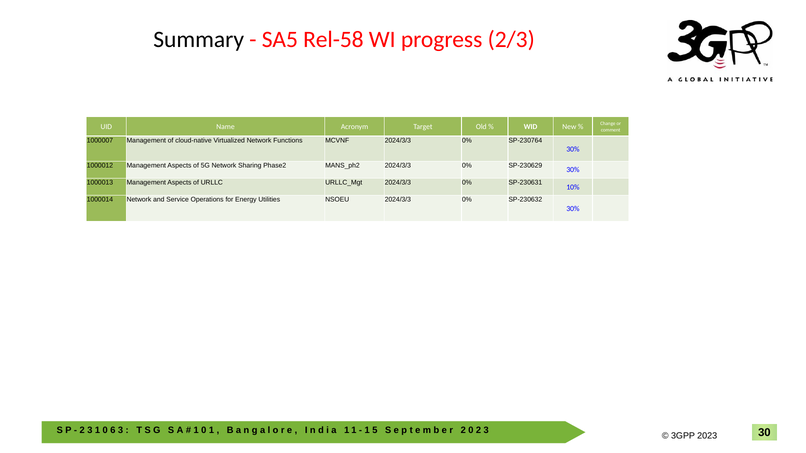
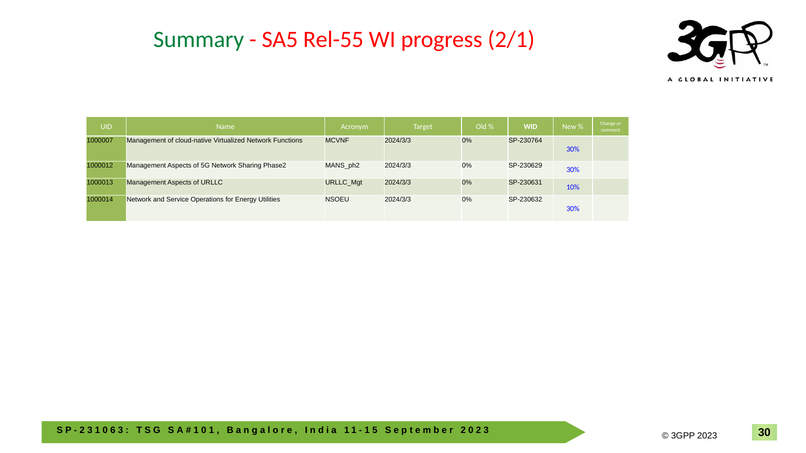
Summary colour: black -> green
Rel-58: Rel-58 -> Rel-55
2/3: 2/3 -> 2/1
